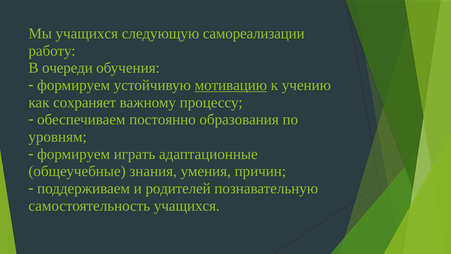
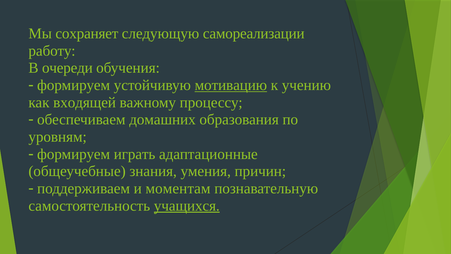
Мы учащихся: учащихся -> сохраняет
сохраняет: сохраняет -> входящей
постоянно: постоянно -> домашних
родителей: родителей -> моментам
учащихся at (187, 206) underline: none -> present
